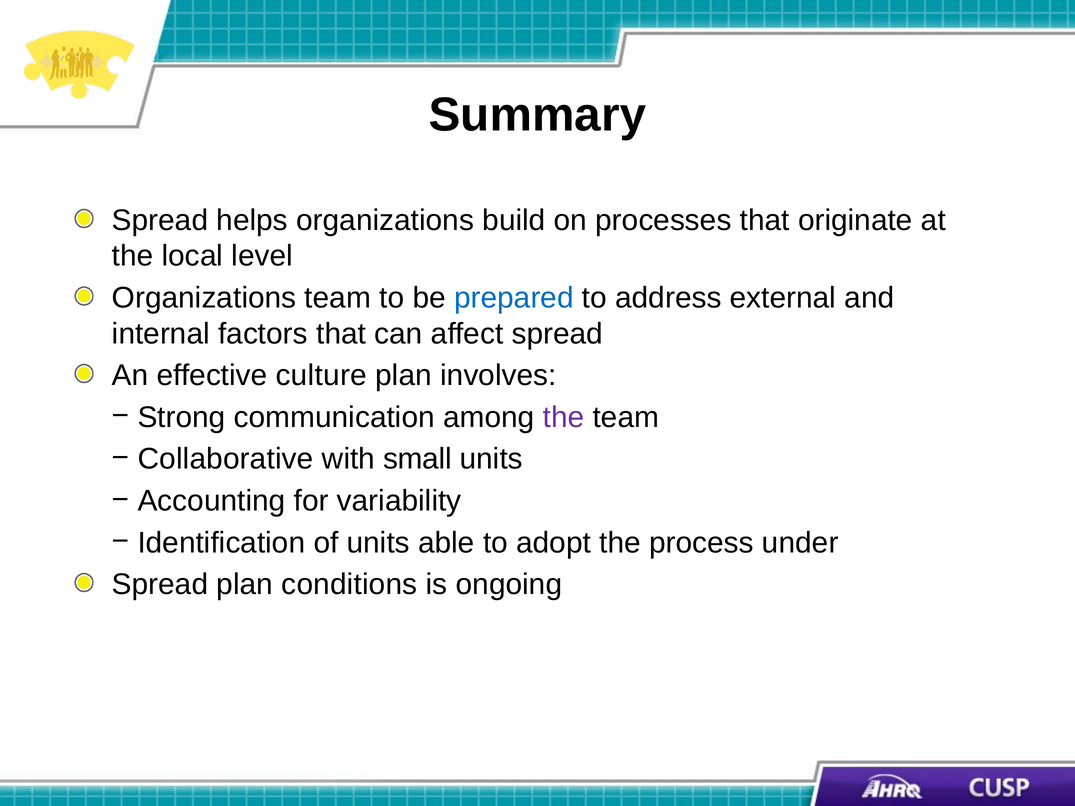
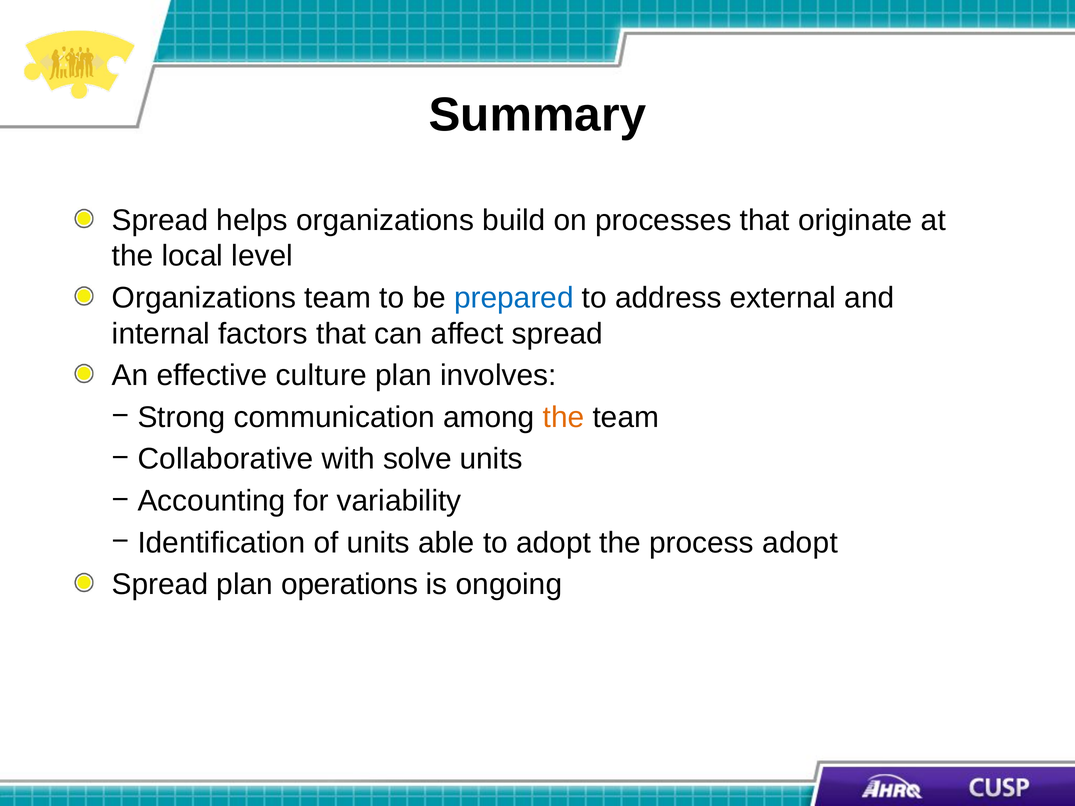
the at (564, 417) colour: purple -> orange
small: small -> solve
process under: under -> adopt
conditions: conditions -> operations
